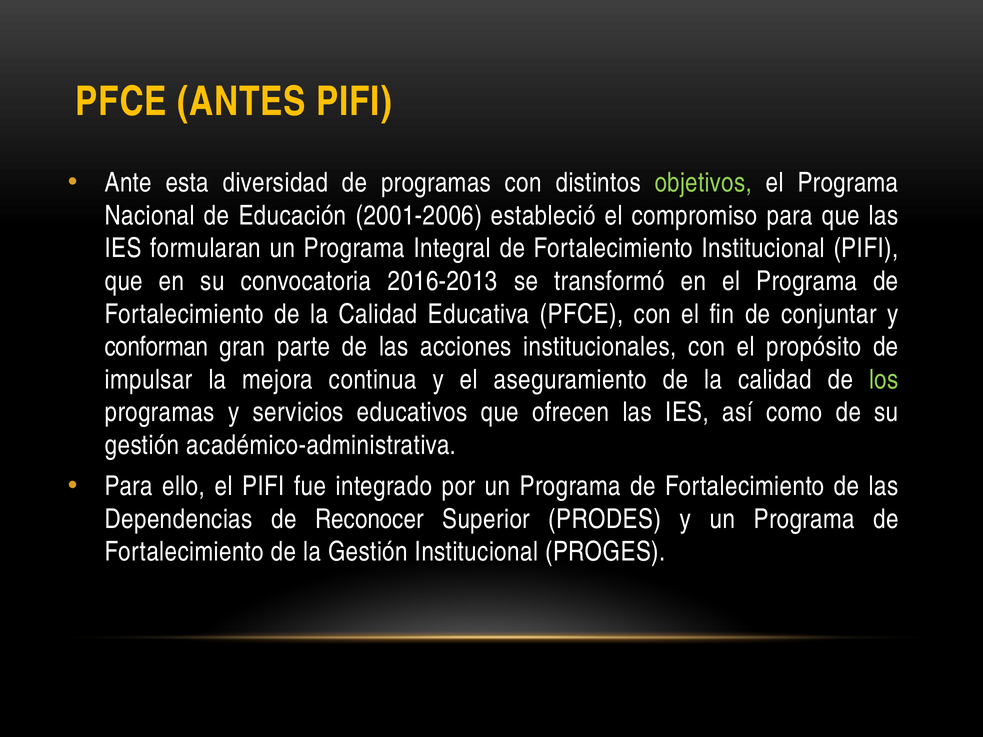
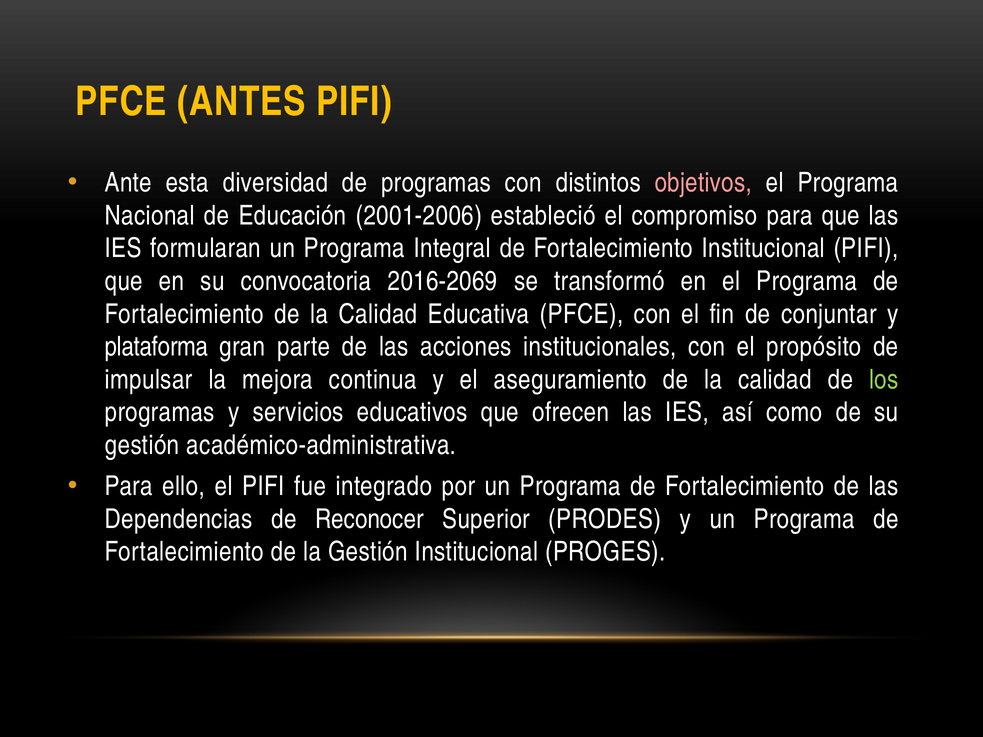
objetivos colour: light green -> pink
2016-2013: 2016-2013 -> 2016-2069
conforman: conforman -> plataforma
